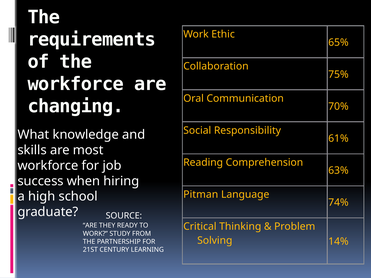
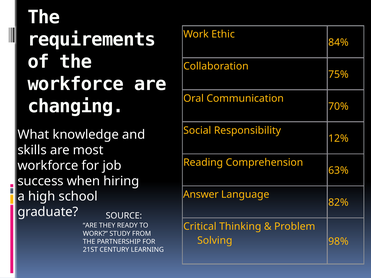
65%: 65% -> 84%
61%: 61% -> 12%
Pitman: Pitman -> Answer
74%: 74% -> 82%
14%: 14% -> 98%
